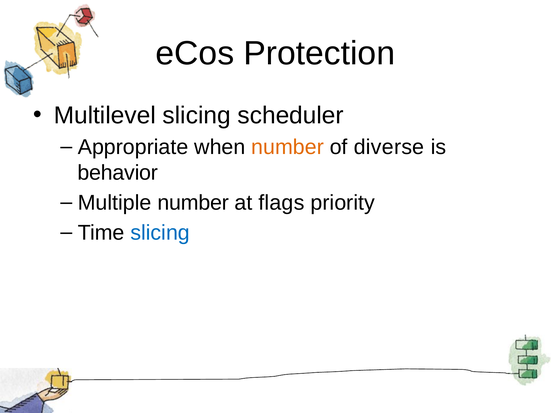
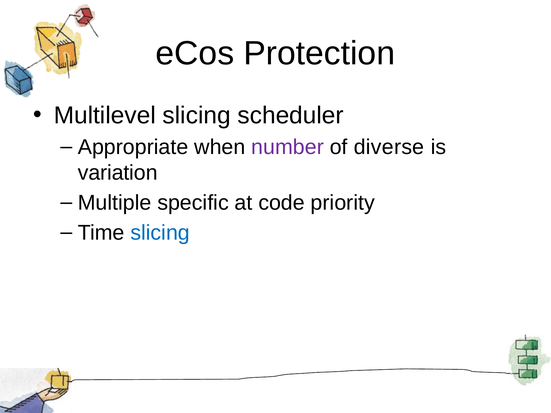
number at (288, 147) colour: orange -> purple
behavior: behavior -> variation
Multiple number: number -> specific
flags: flags -> code
